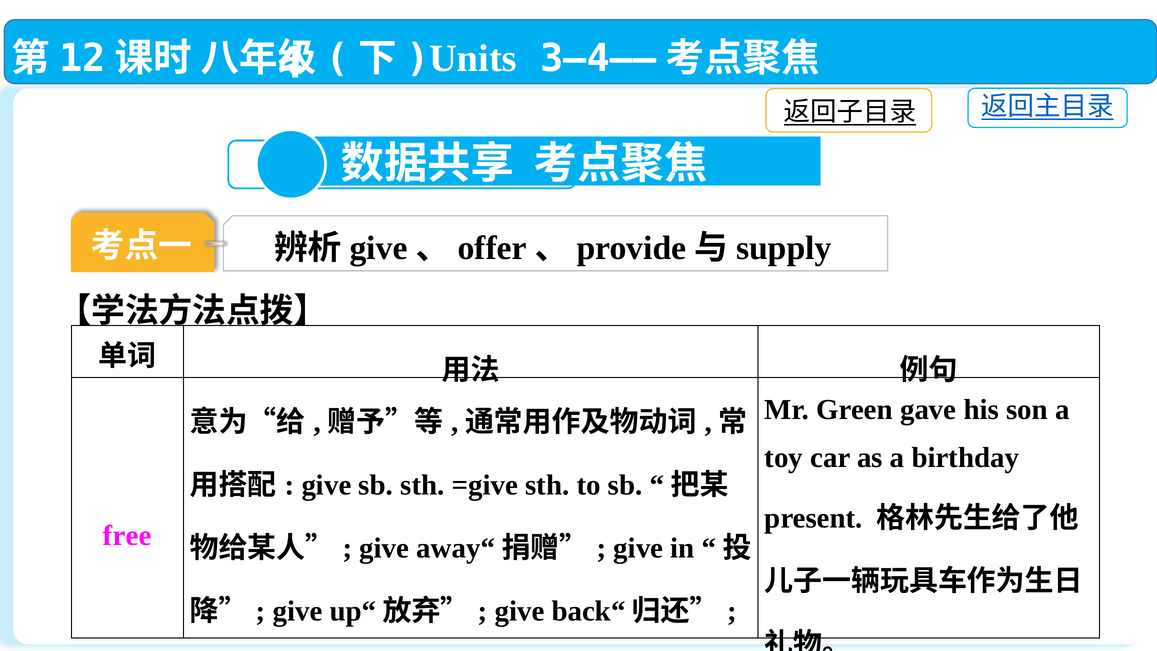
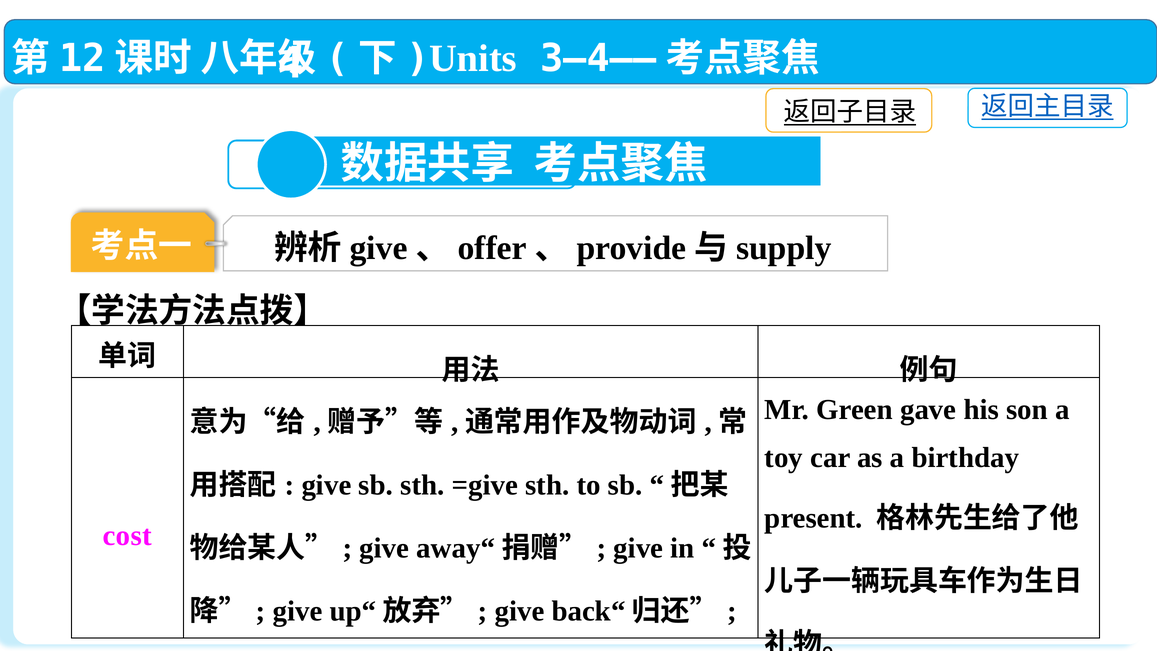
free: free -> cost
